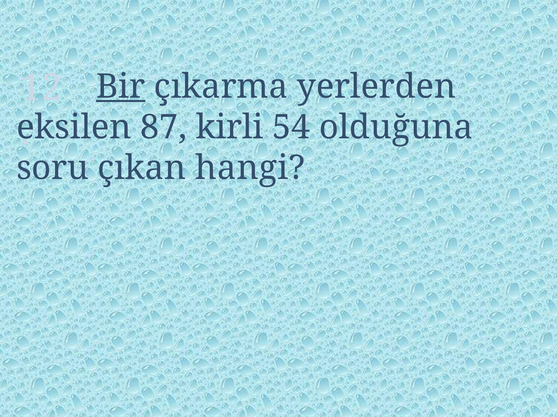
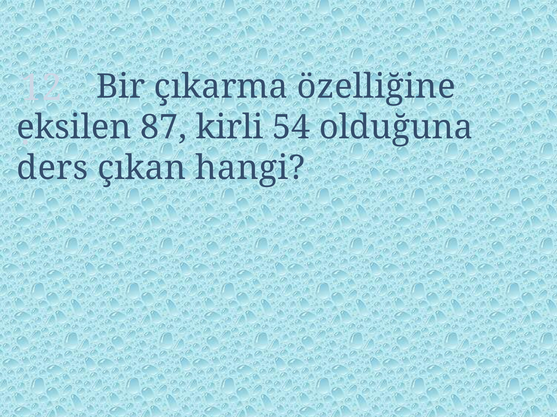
Bir underline: present -> none
yerlerden: yerlerden -> özelliğine
soru: soru -> ders
